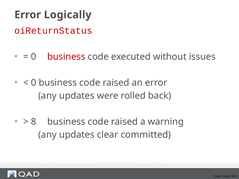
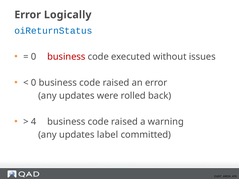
oiReturnStatus colour: red -> blue
8: 8 -> 4
clear: clear -> label
